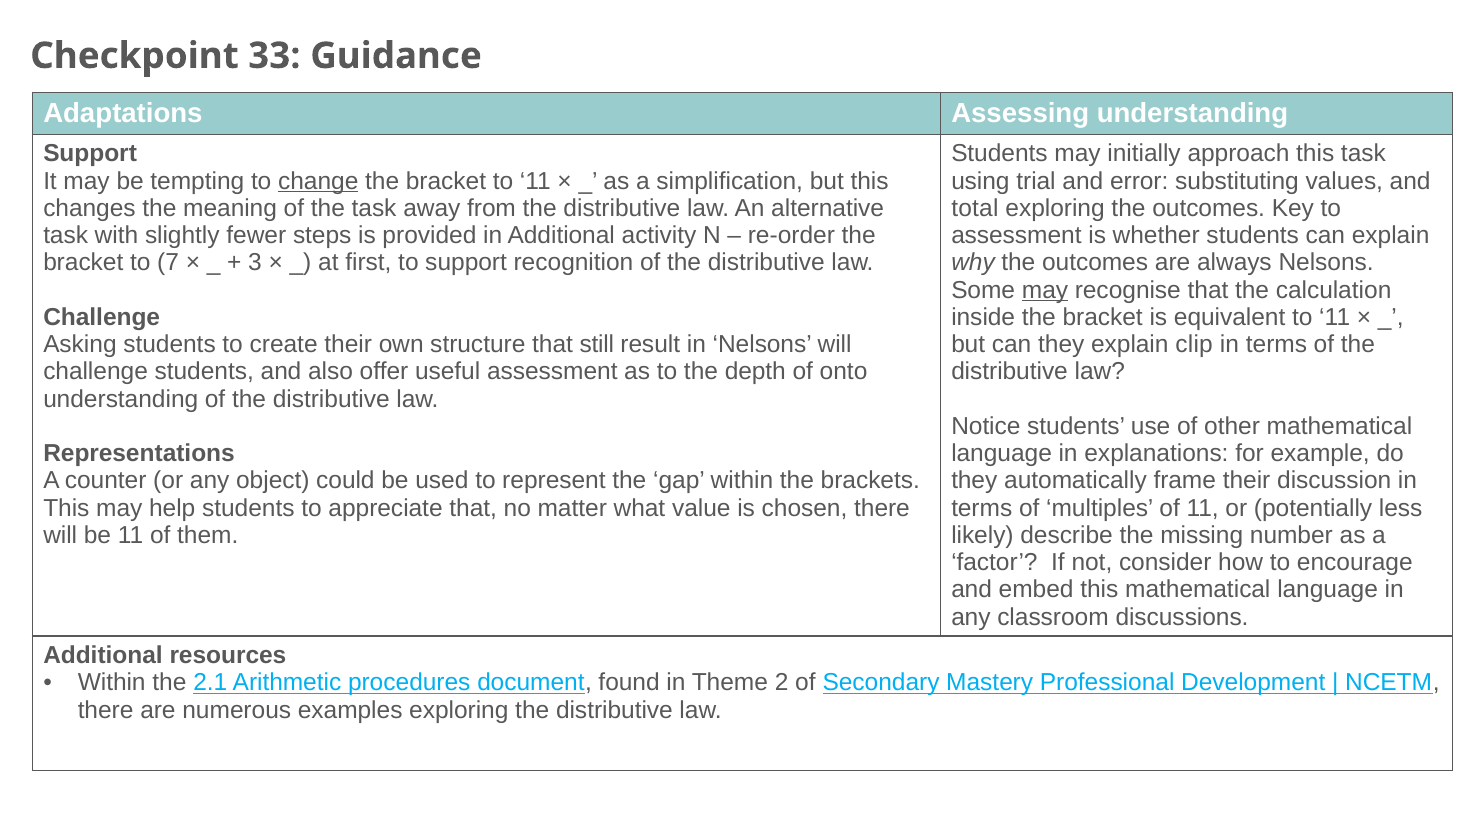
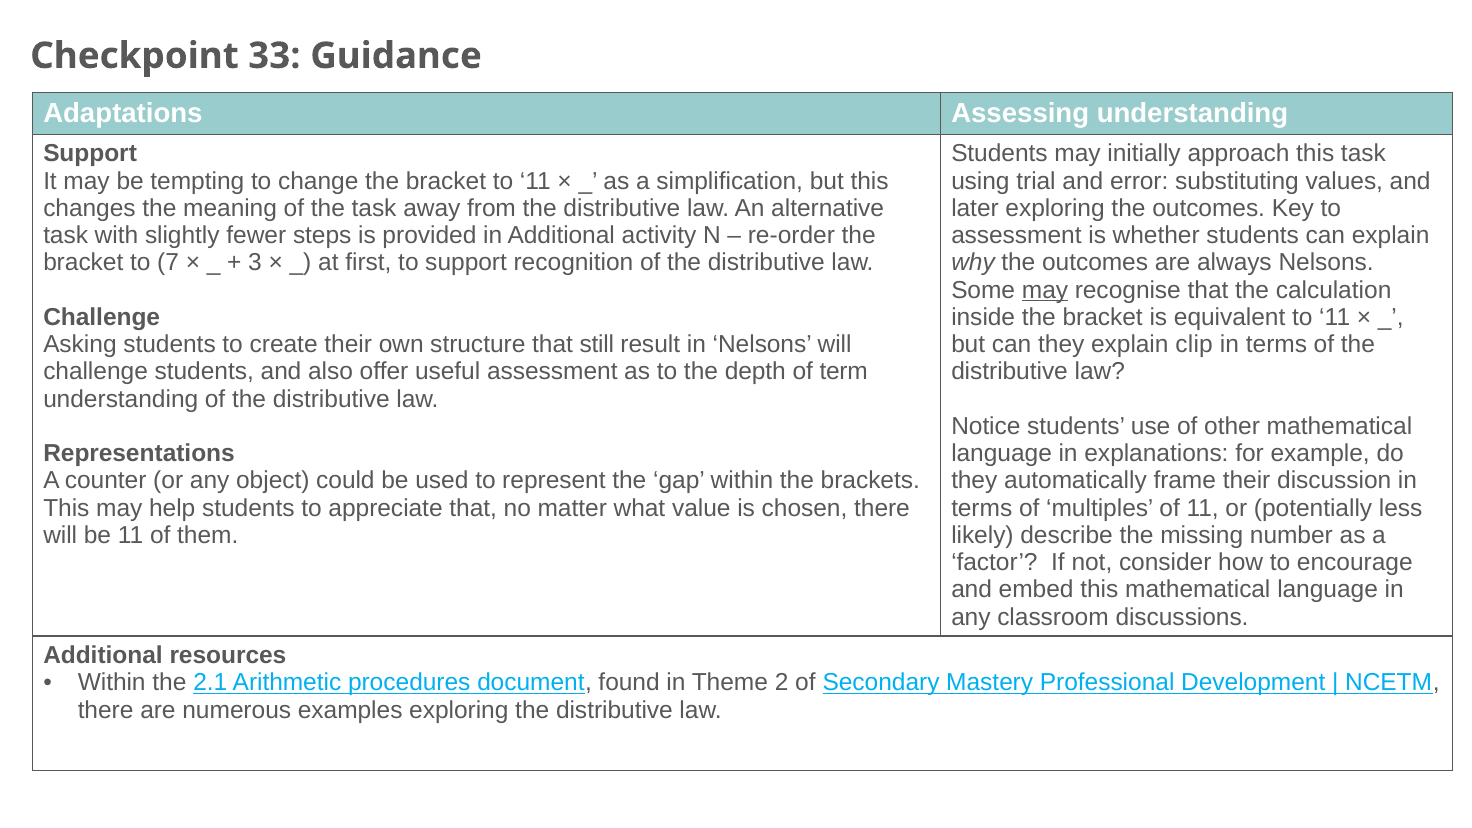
change underline: present -> none
total: total -> later
onto: onto -> term
